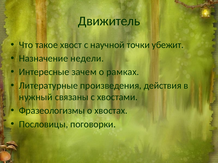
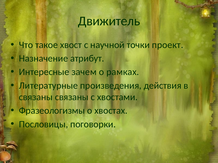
убежит: убежит -> проект
недели: недели -> атрибут
нужный at (36, 97): нужный -> связаны
